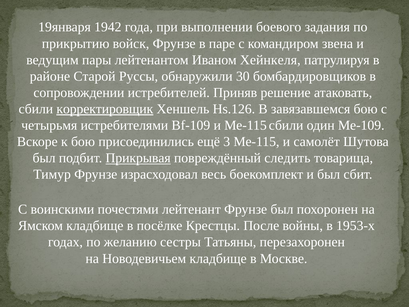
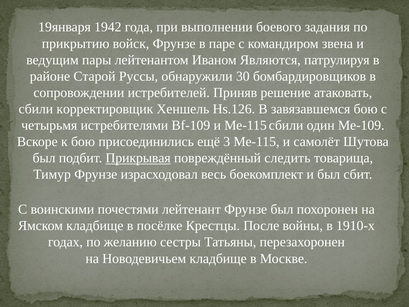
Хейнкеля: Хейнкеля -> Являются
корректировщик underline: present -> none
1953-х: 1953-х -> 1910-х
